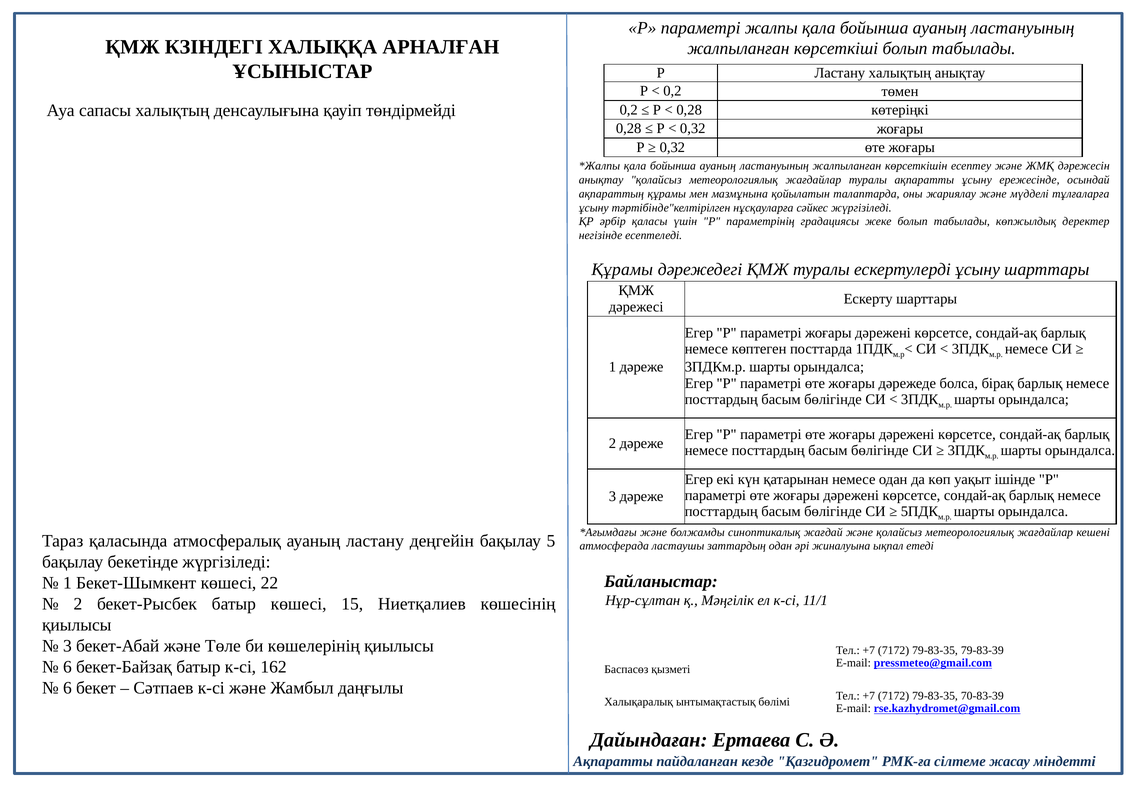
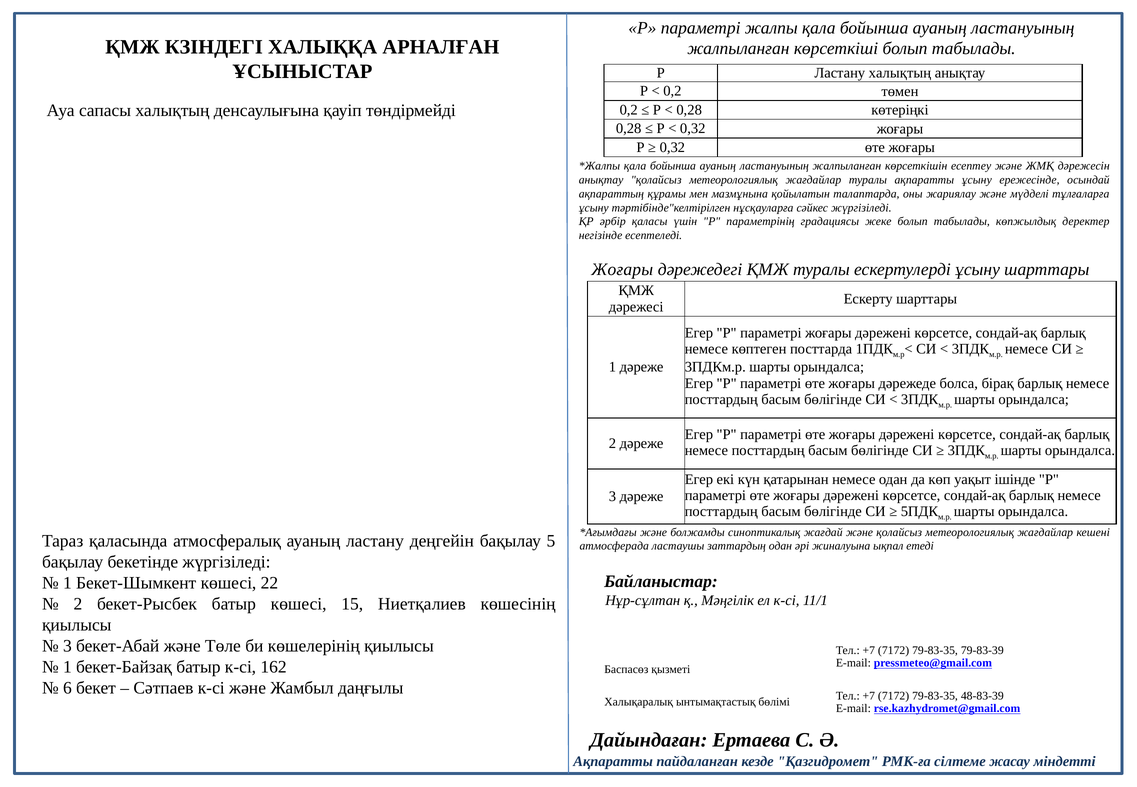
Құрамы at (622, 269): Құрамы -> Жоғары
6 at (67, 667): 6 -> 1
70-83-39: 70-83-39 -> 48-83-39
